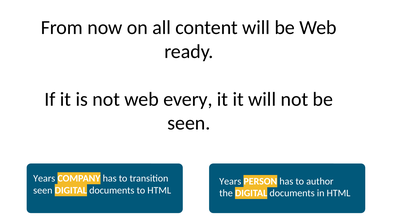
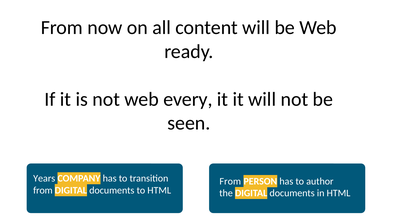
Years at (230, 181): Years -> From
seen at (43, 190): seen -> from
